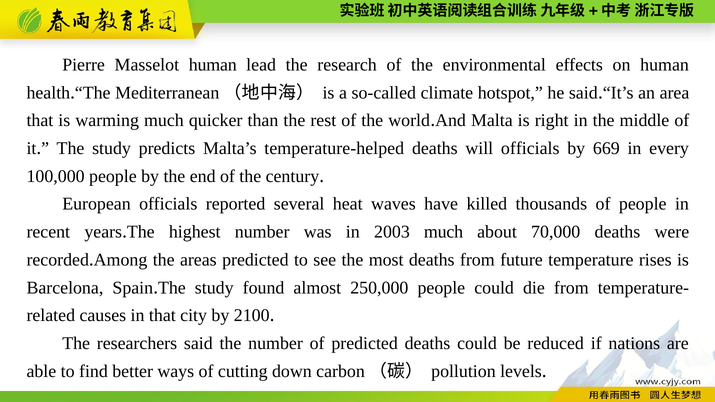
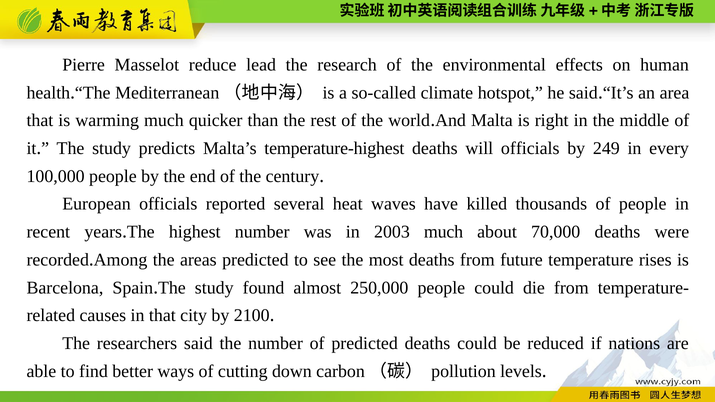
Masselot human: human -> reduce
temperature-helped: temperature-helped -> temperature-highest
669: 669 -> 249
